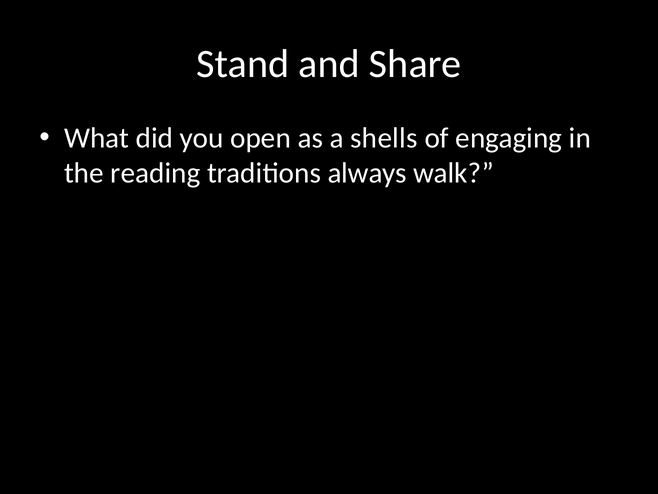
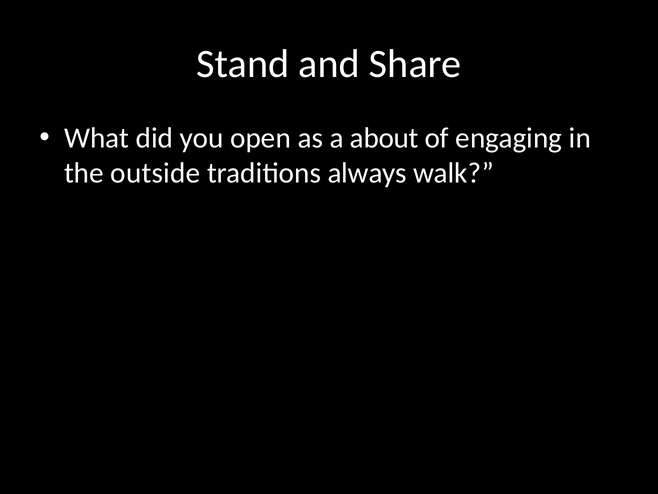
shells: shells -> about
reading: reading -> outside
